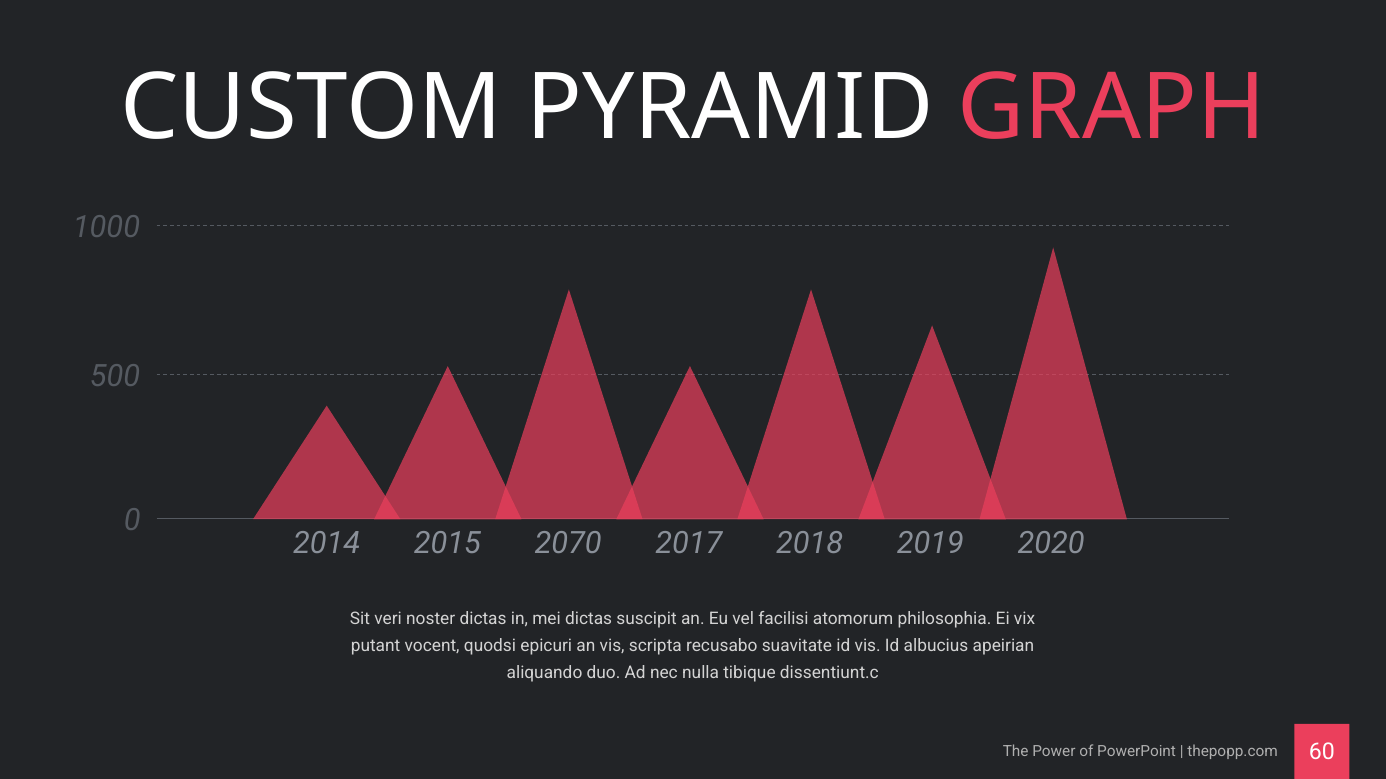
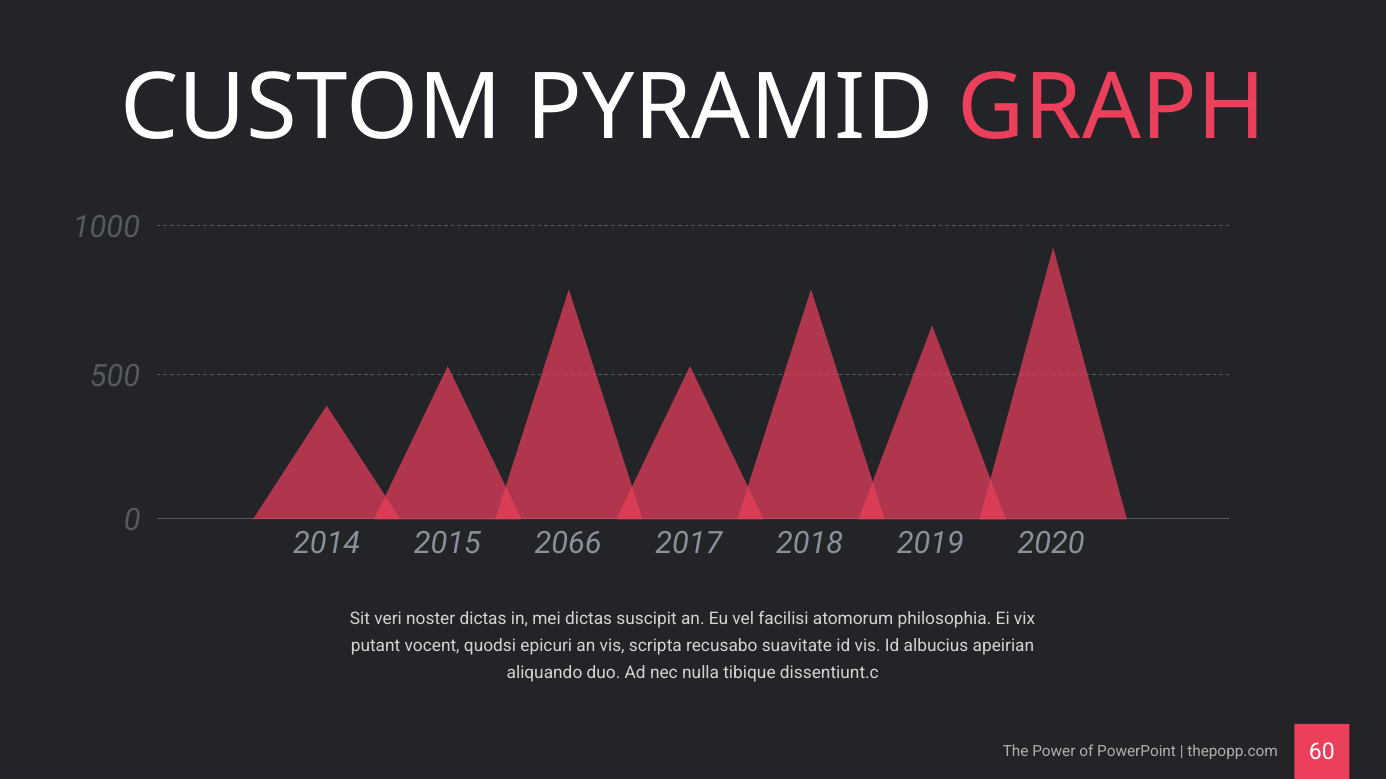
2070: 2070 -> 2066
